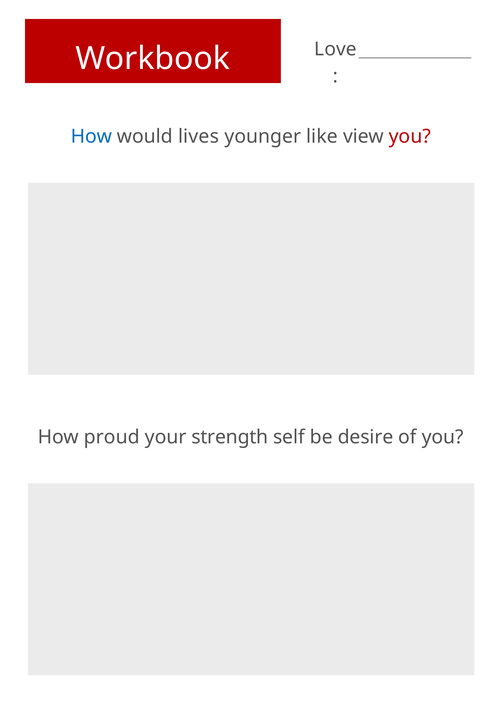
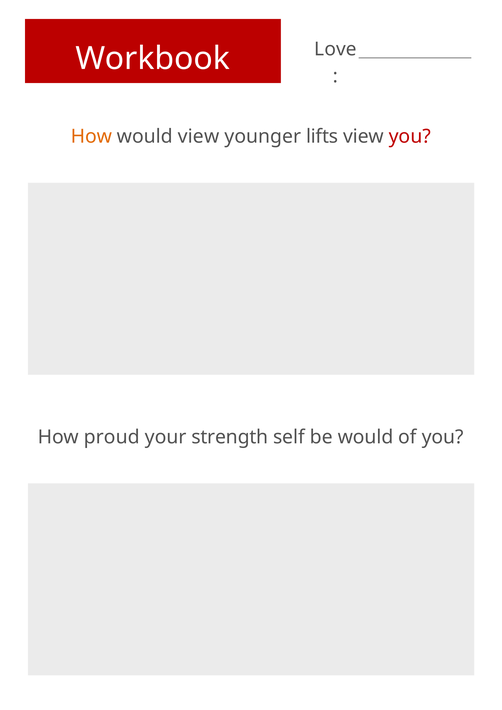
How at (91, 137) colour: blue -> orange
would lives: lives -> view
like: like -> lifts
be desire: desire -> would
